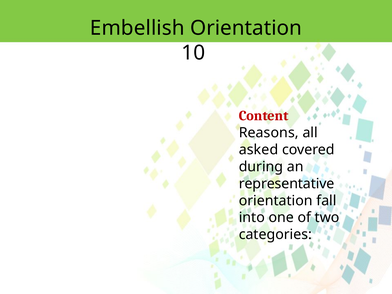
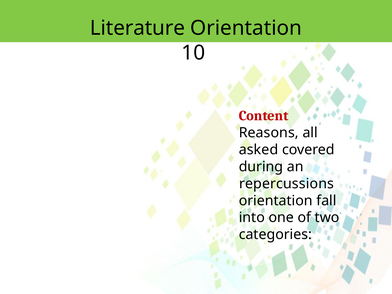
Embellish: Embellish -> Literature
representative: representative -> repercussions
